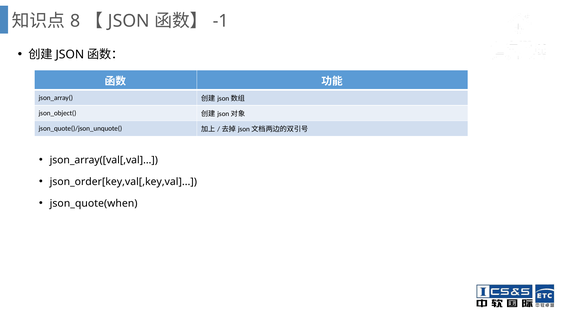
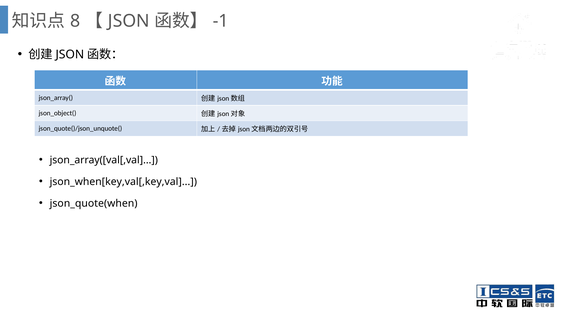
json_order[key,val[,key,val: json_order[key,val[,key,val -> json_when[key,val[,key,val
